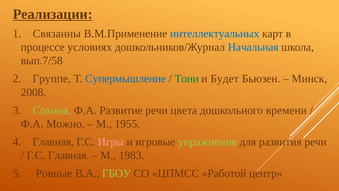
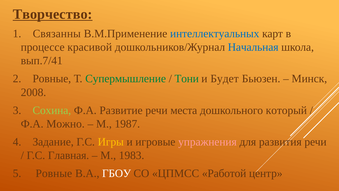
Реализации: Реализации -> Творчество
условиях: условиях -> красивой
вып.7/58: вып.7/58 -> вып.7/41
2 Группе: Группе -> Ровные
Супермышление colour: blue -> green
цвета: цвета -> места
времени: времени -> который
1955: 1955 -> 1987
4 Главная: Главная -> Задание
Игры colour: pink -> yellow
упражнения colour: light green -> pink
ГБОУ colour: light green -> white
